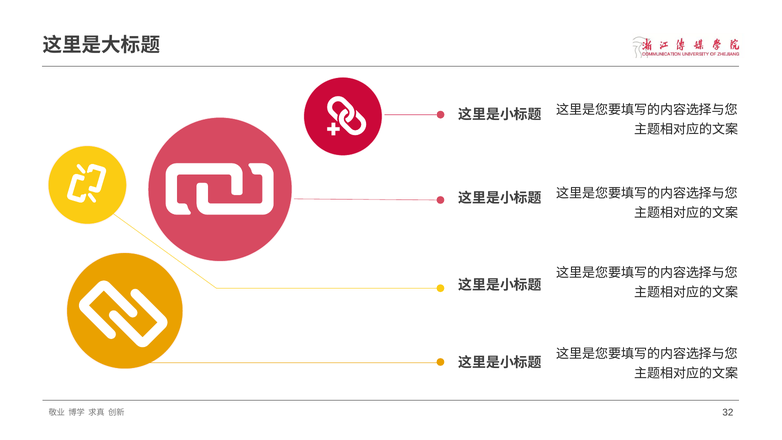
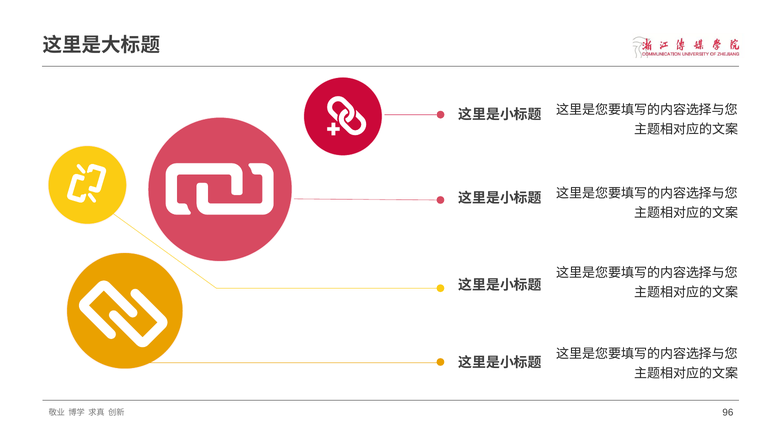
32: 32 -> 96
